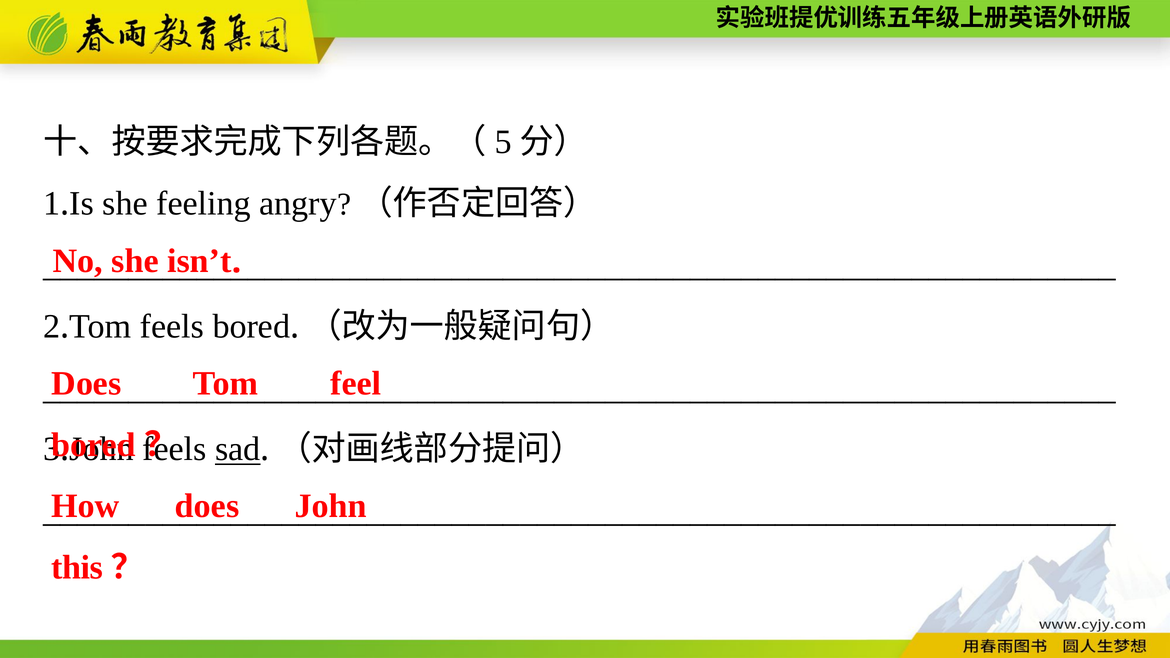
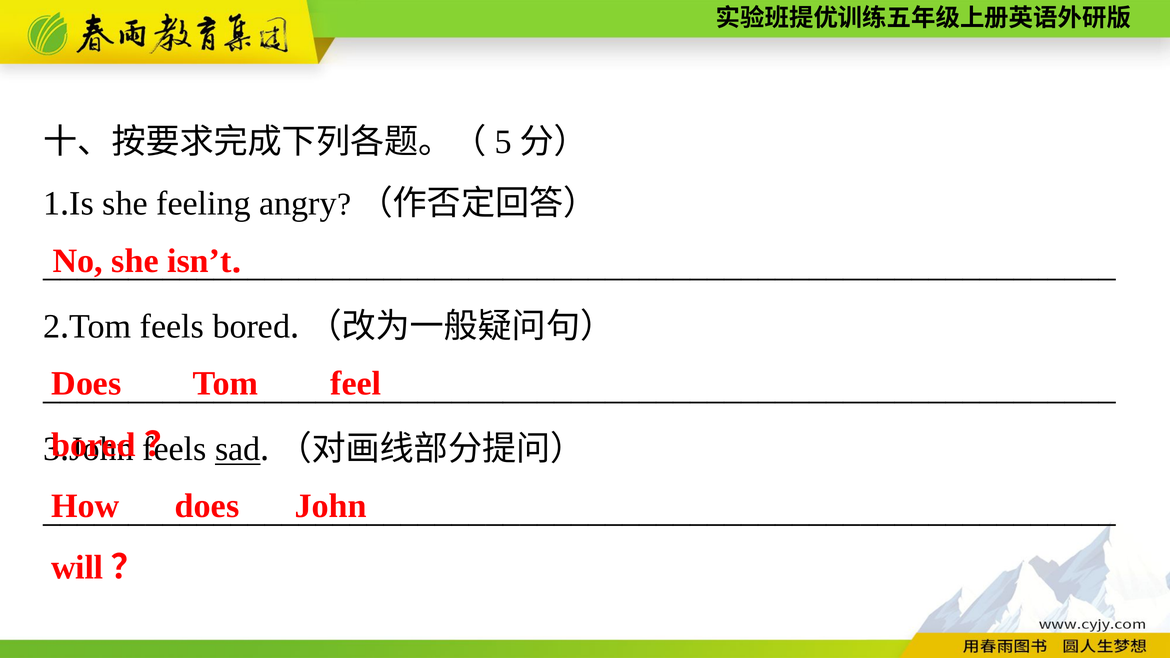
this: this -> will
